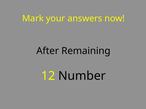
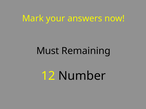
After: After -> Must
